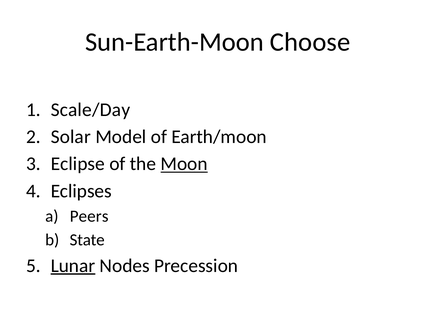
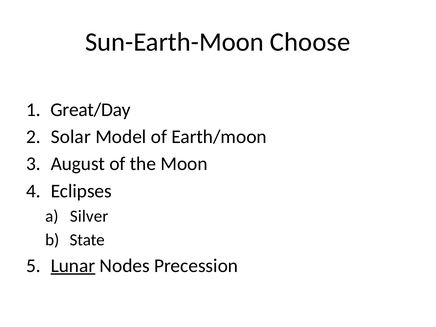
Scale/Day: Scale/Day -> Great/Day
Eclipse: Eclipse -> August
Moon underline: present -> none
Peers: Peers -> Silver
